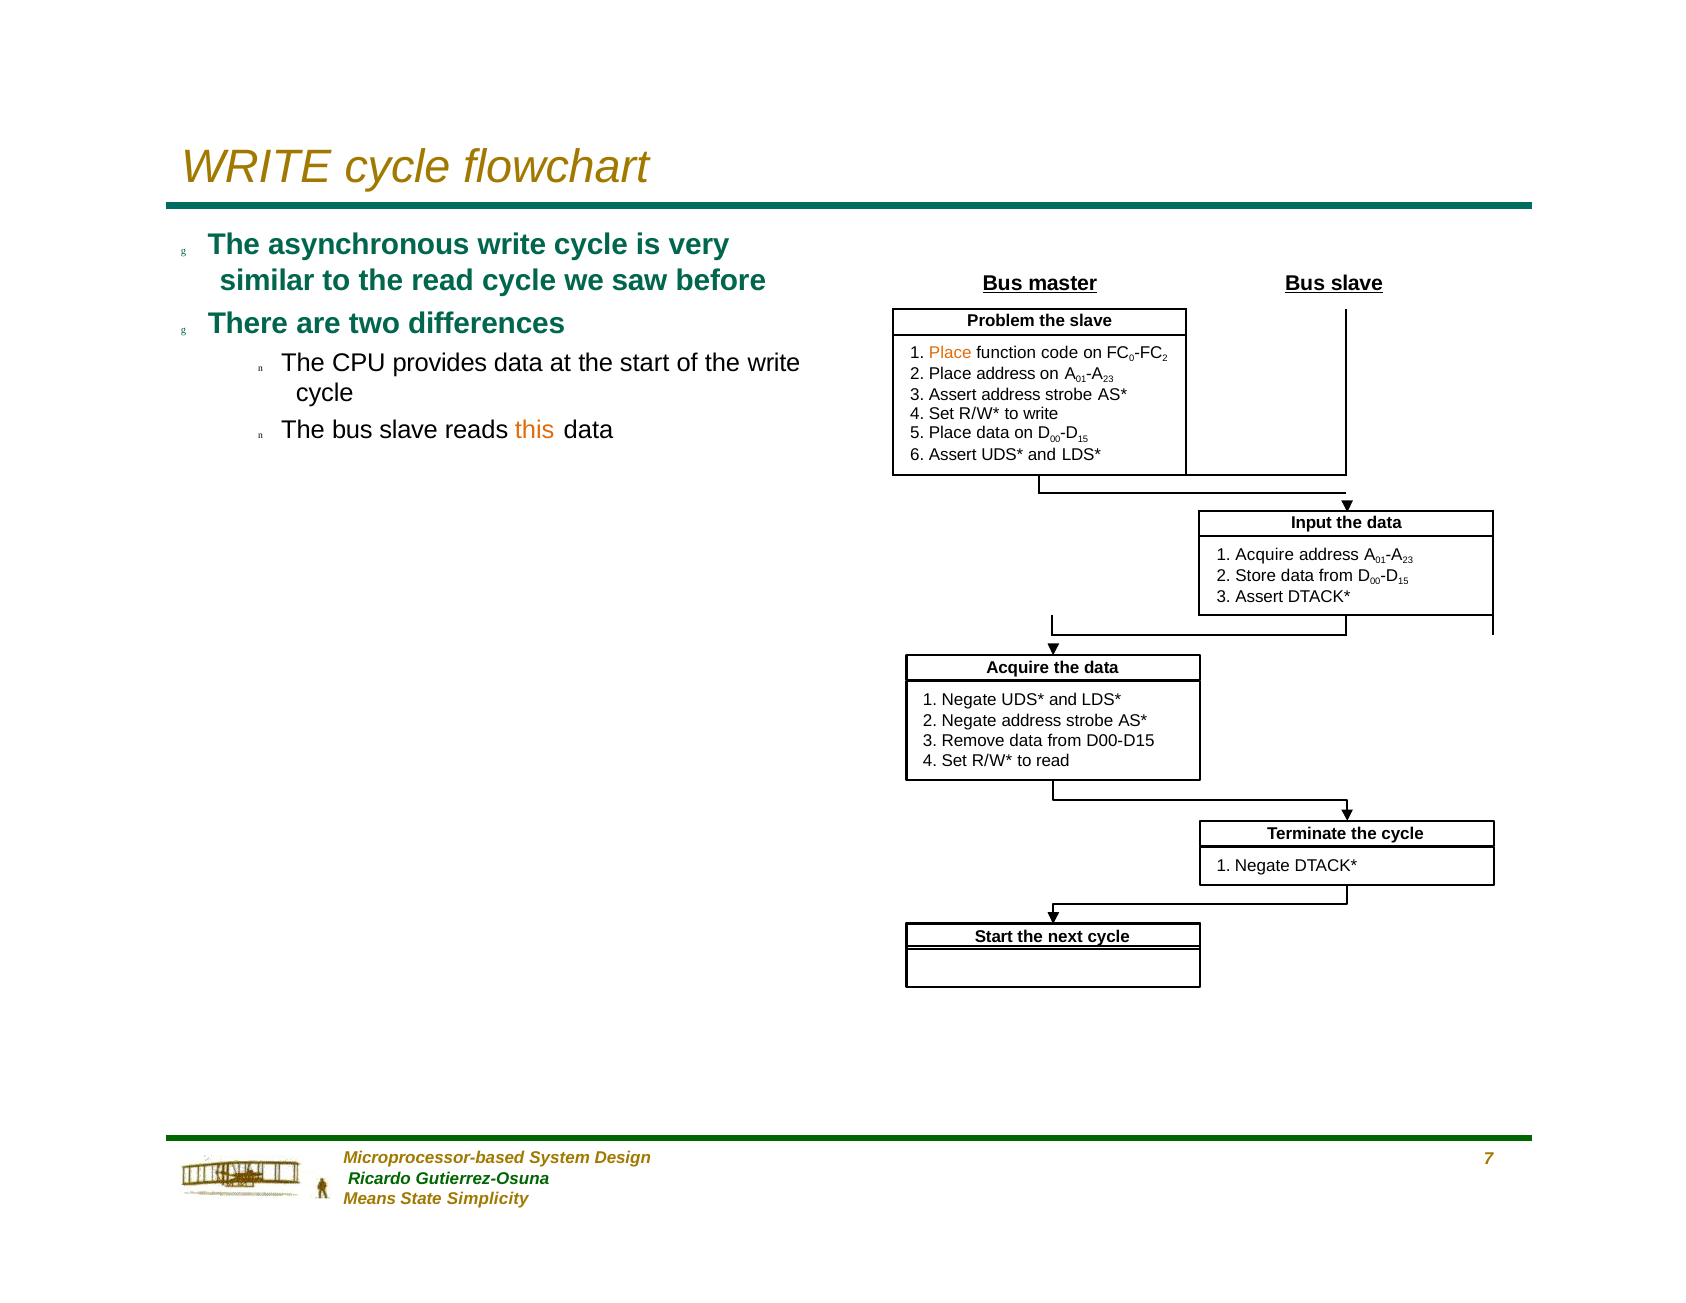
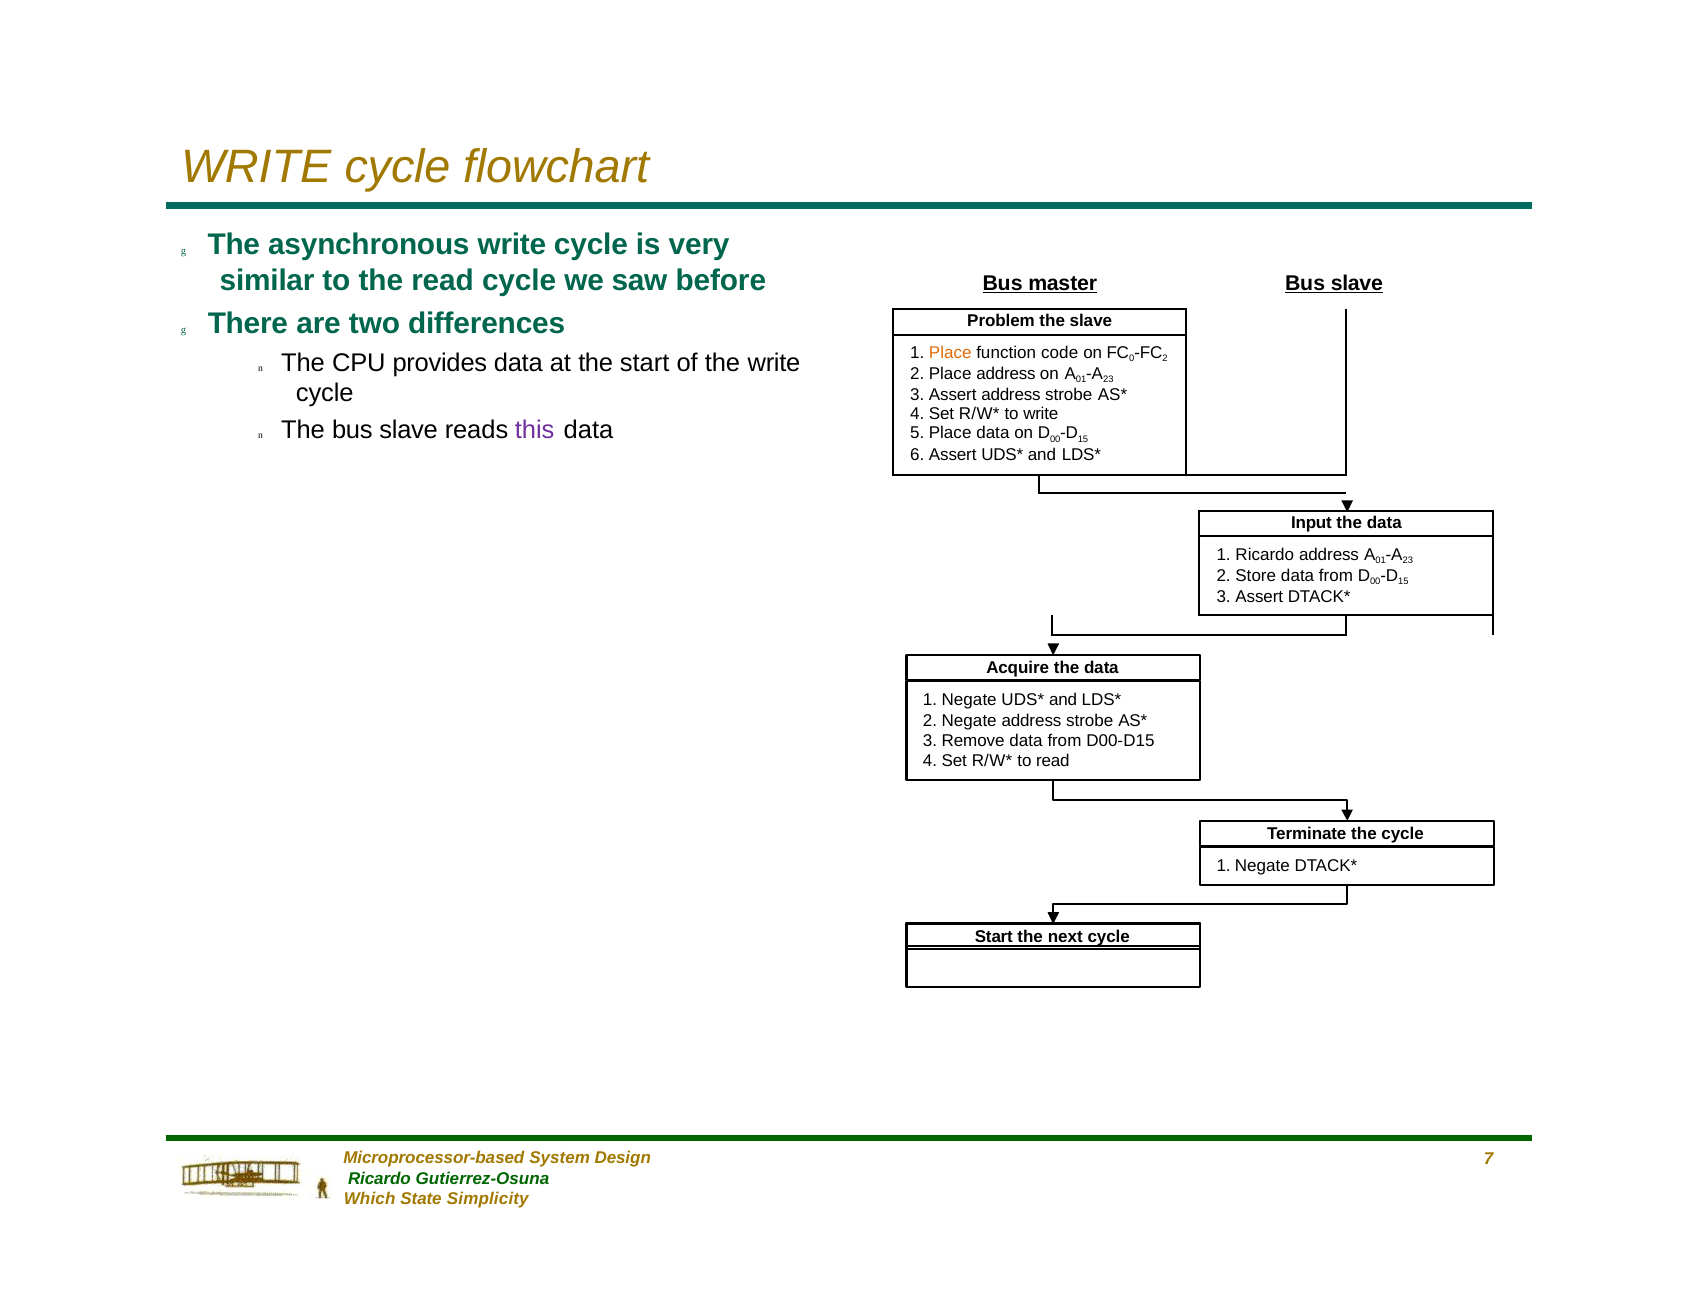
this colour: orange -> purple
1 Acquire: Acquire -> Ricardo
Means: Means -> Which
